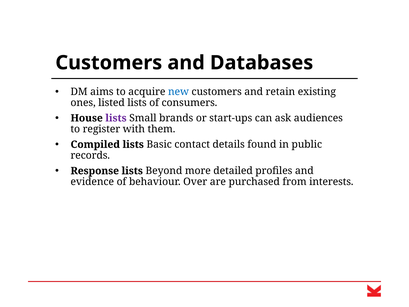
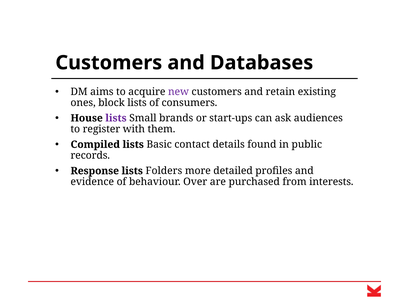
new colour: blue -> purple
listed: listed -> block
Beyond: Beyond -> Folders
